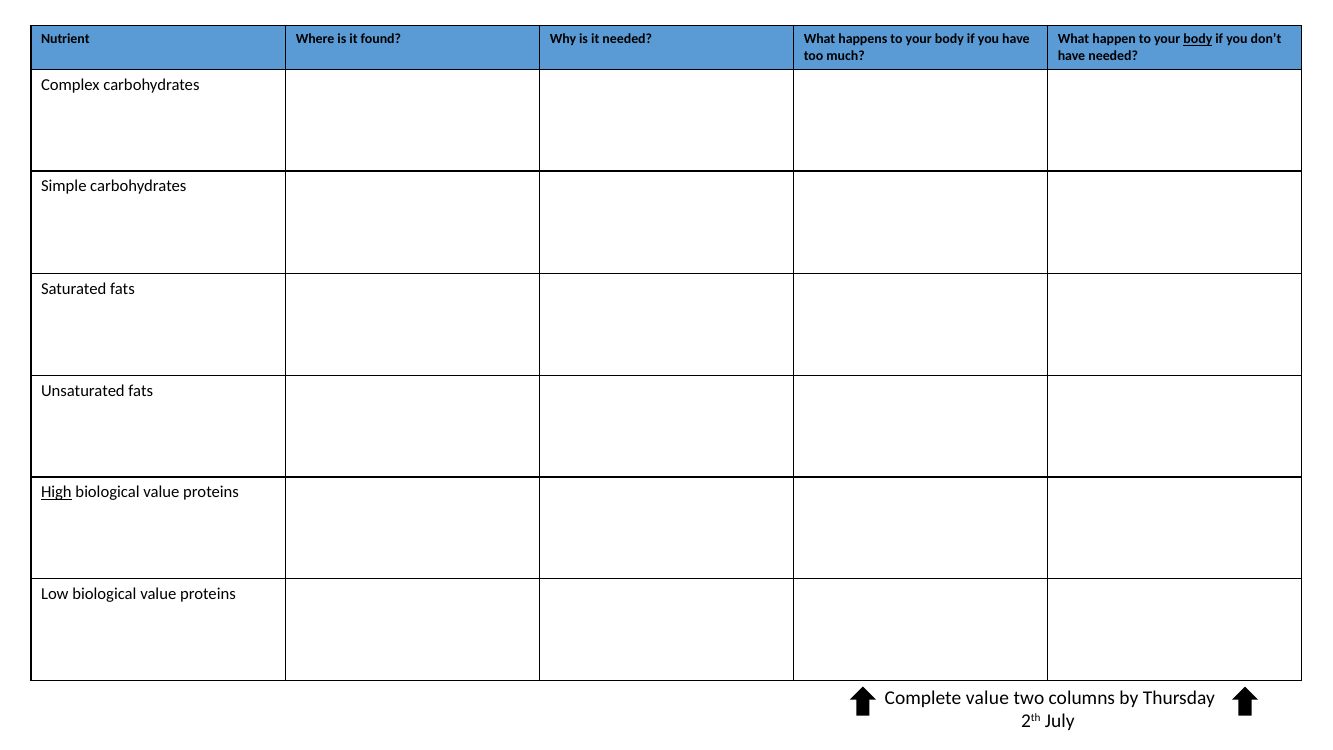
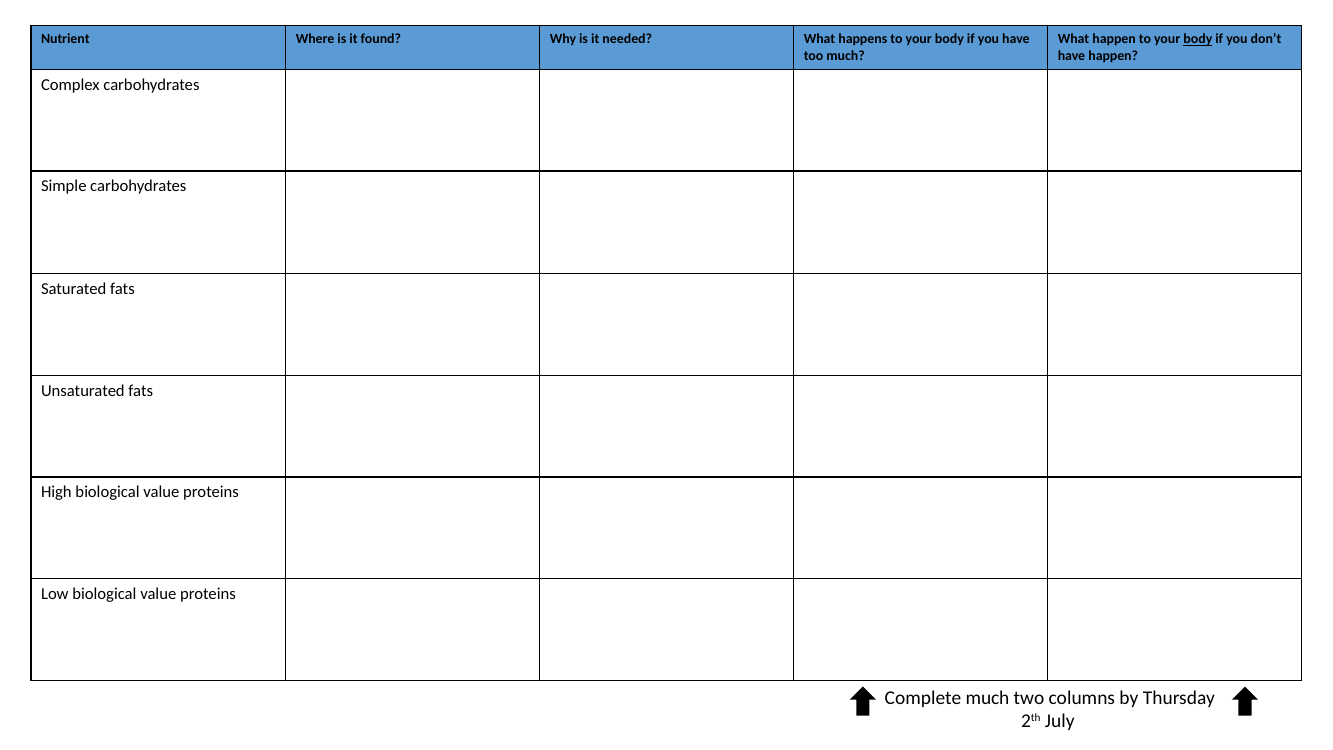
have needed: needed -> happen
High underline: present -> none
Complete value: value -> much
